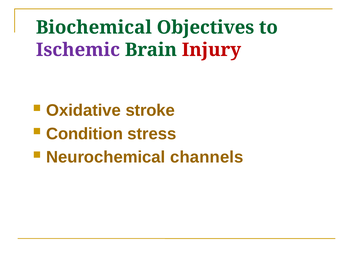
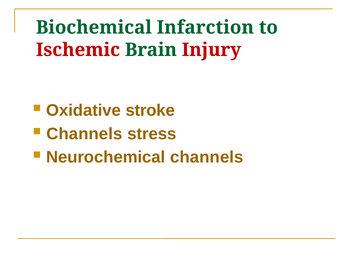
Objectives: Objectives -> Infarction
Ischemic colour: purple -> red
Condition at (85, 134): Condition -> Channels
